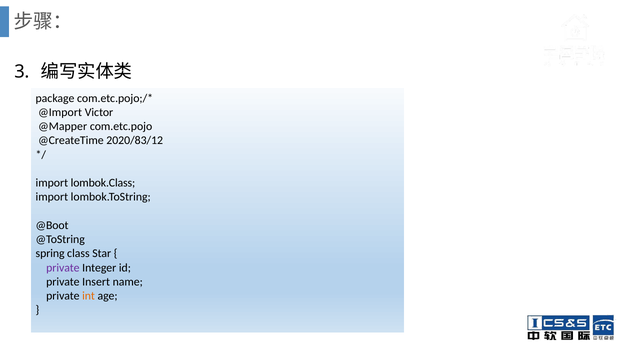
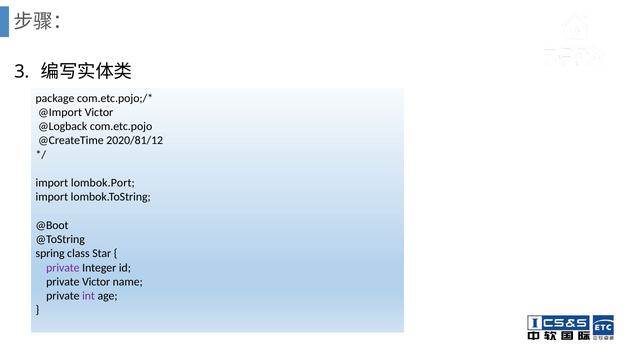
@Mapper: @Mapper -> @Logback
2020/83/12: 2020/83/12 -> 2020/81/12
lombok.Class: lombok.Class -> lombok.Port
private Insert: Insert -> Victor
int colour: orange -> purple
